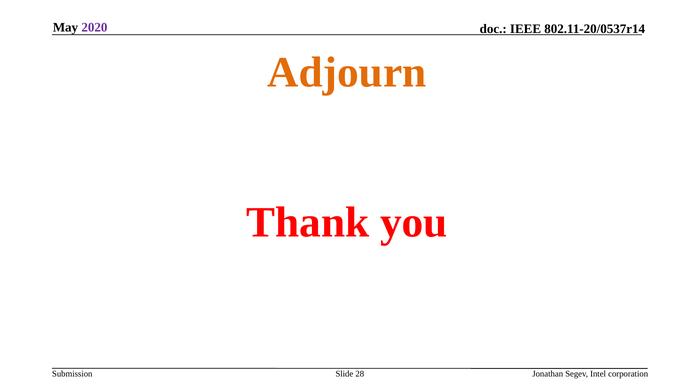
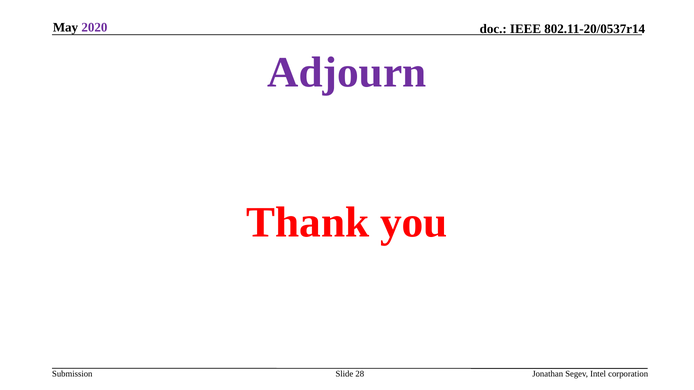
Adjourn colour: orange -> purple
